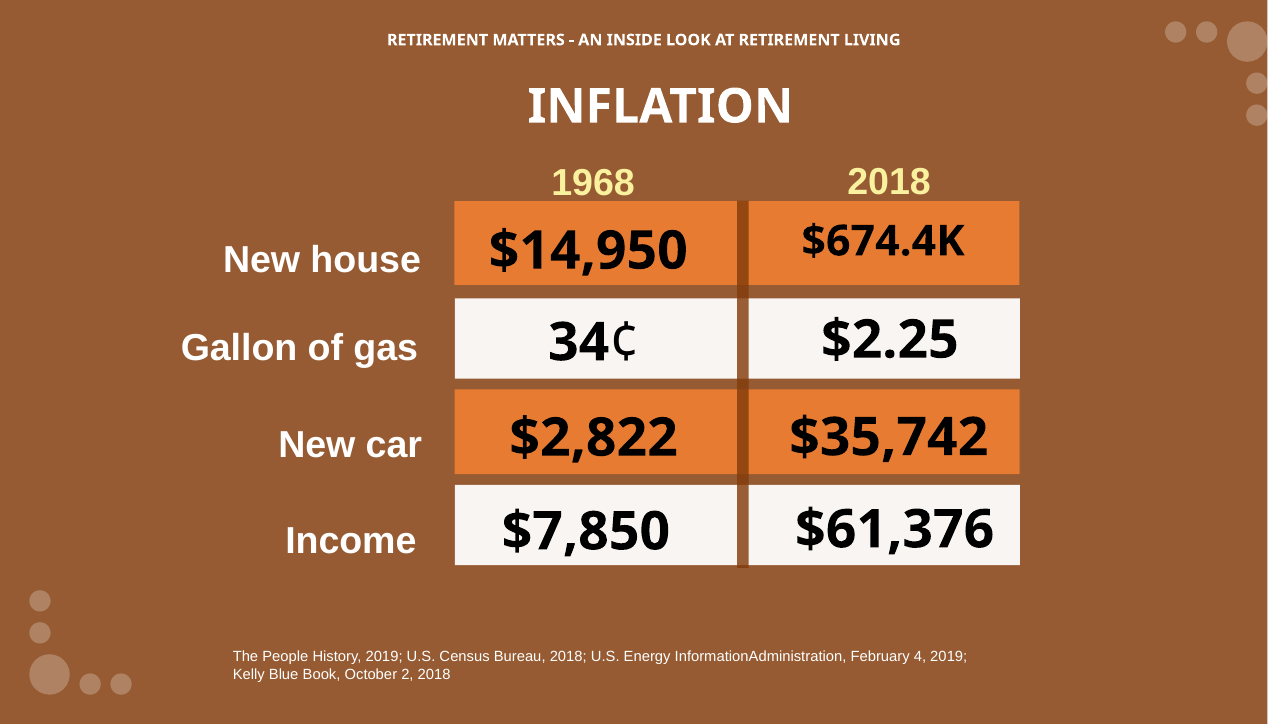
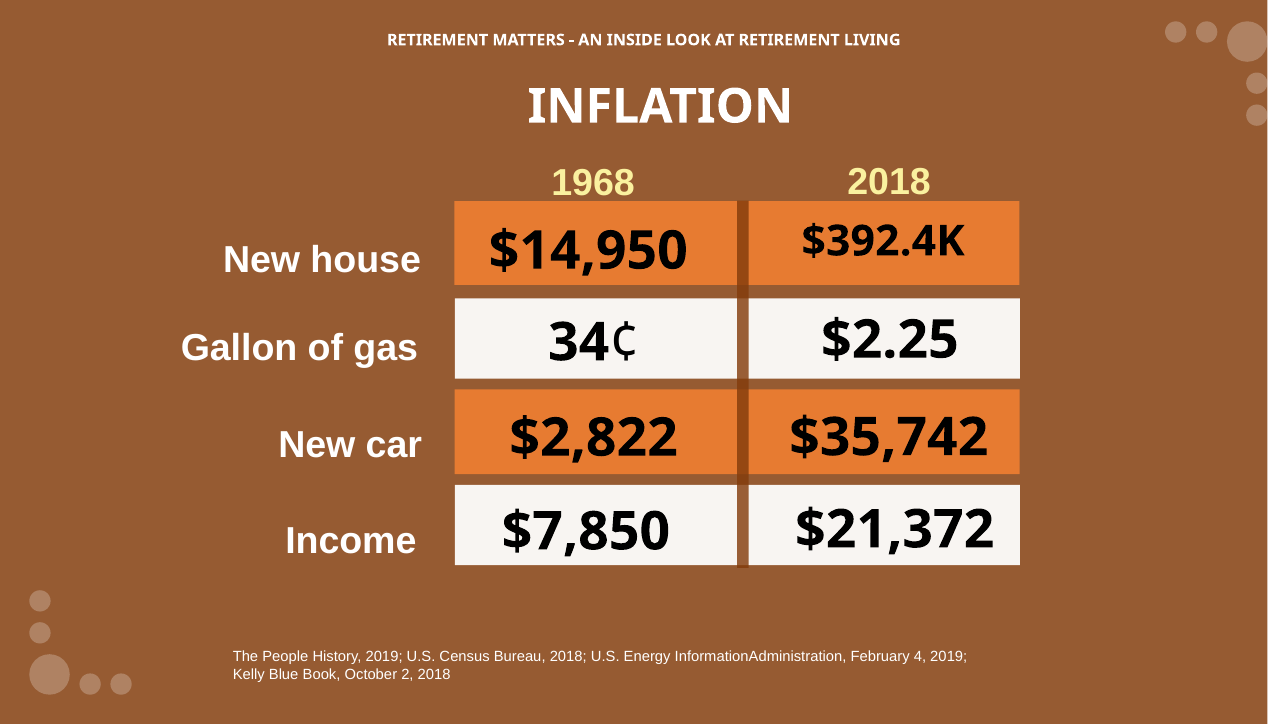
$674.4K: $674.4K -> $392.4K
$61,376: $61,376 -> $21,372
